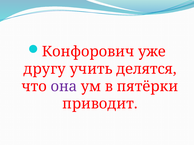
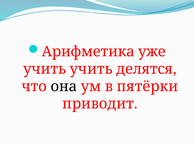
Конфорович: Конфорович -> Арифметика
другу at (44, 69): другу -> учить
она colour: purple -> black
